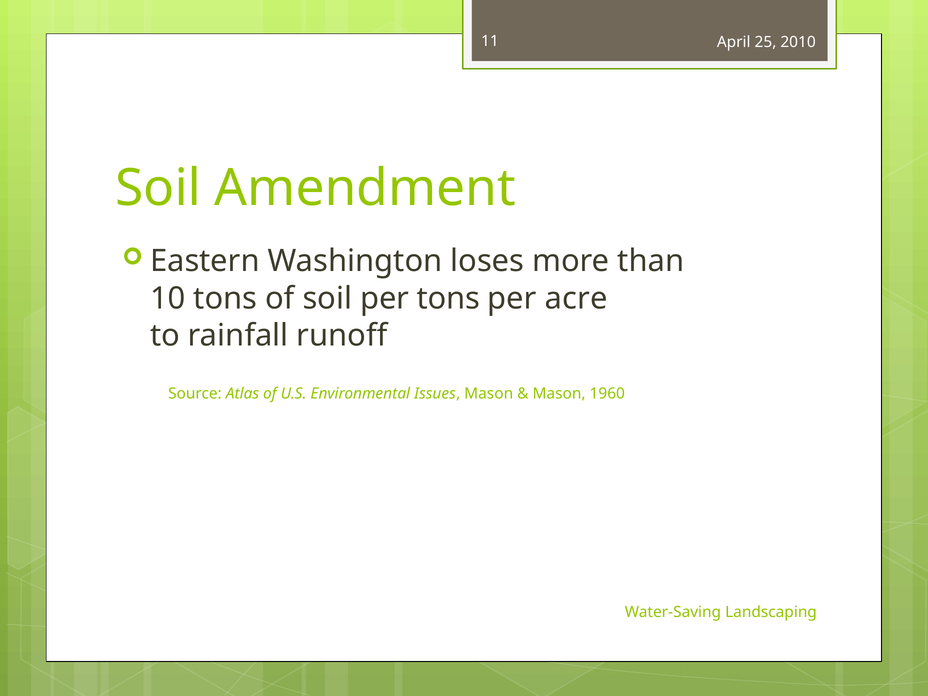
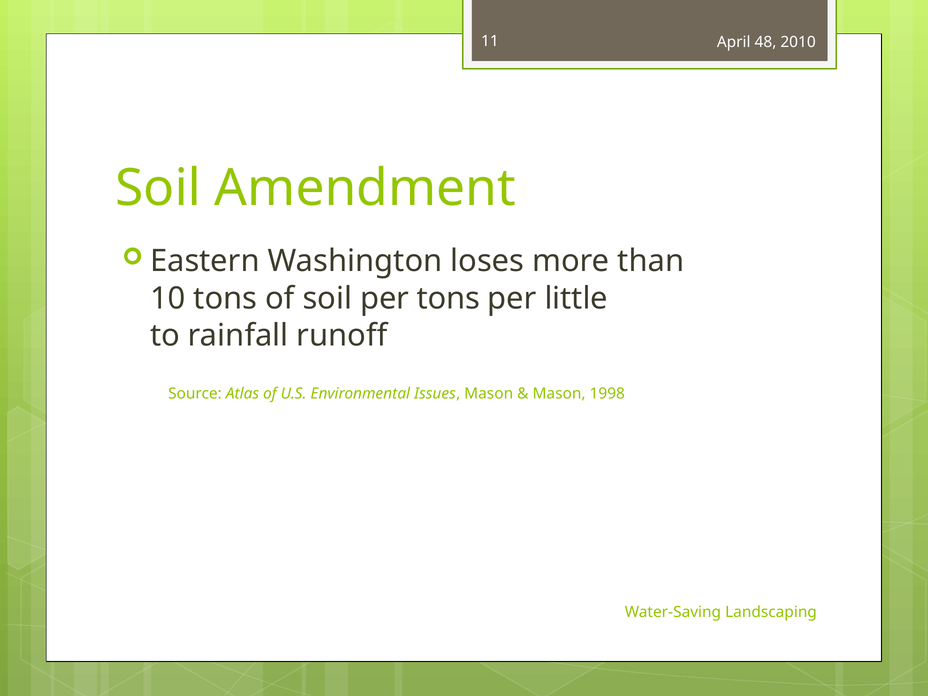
25: 25 -> 48
acre: acre -> little
1960: 1960 -> 1998
